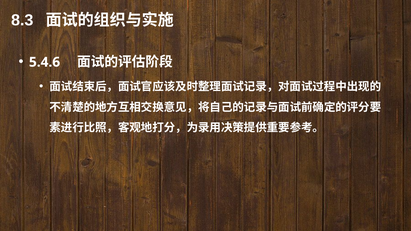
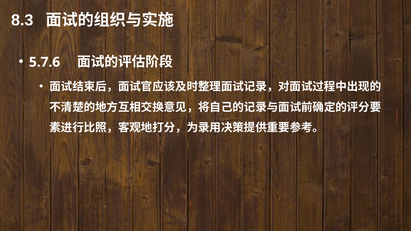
5.4.6: 5.4.6 -> 5.7.6
